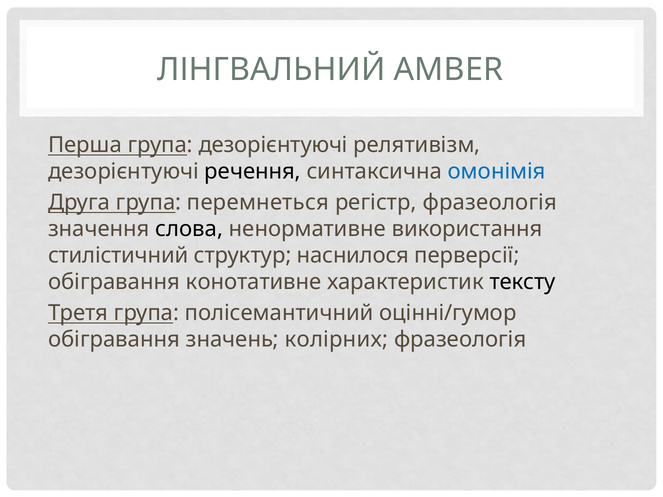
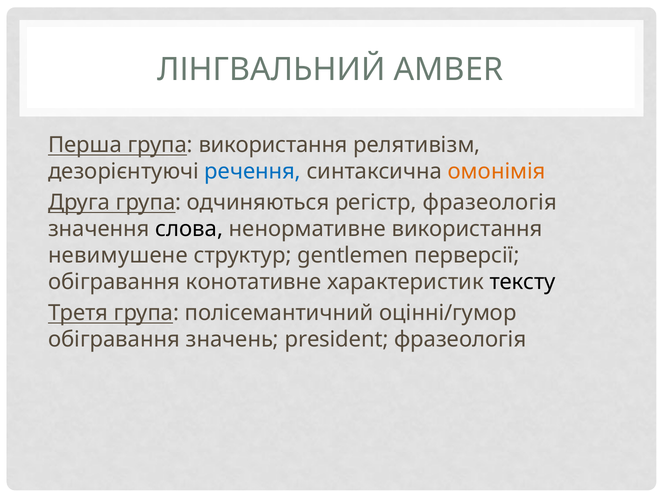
група дезорієнтуючі: дезорієнтуючі -> використання
речення colour: black -> blue
омонімія colour: blue -> orange
перемнеться: перемнеться -> одчиняються
стилістичний: стилістичний -> невимушене
наснилося: наснилося -> gentlemen
колірних: колірних -> president
